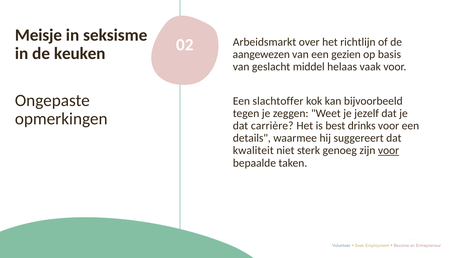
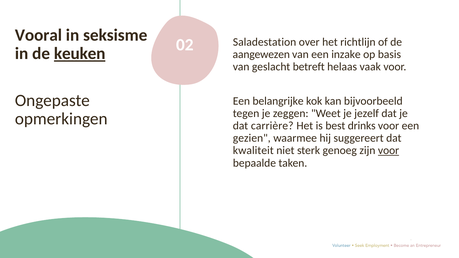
Meisje: Meisje -> Vooral
Arbeidsmarkt: Arbeidsmarkt -> Saladestation
keuken underline: none -> present
gezien: gezien -> inzake
middel: middel -> betreft
slachtoffer: slachtoffer -> belangrijke
details: details -> gezien
